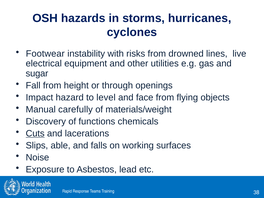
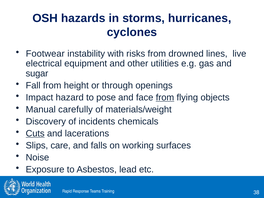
level: level -> pose
from at (165, 97) underline: none -> present
functions: functions -> incidents
able: able -> care
